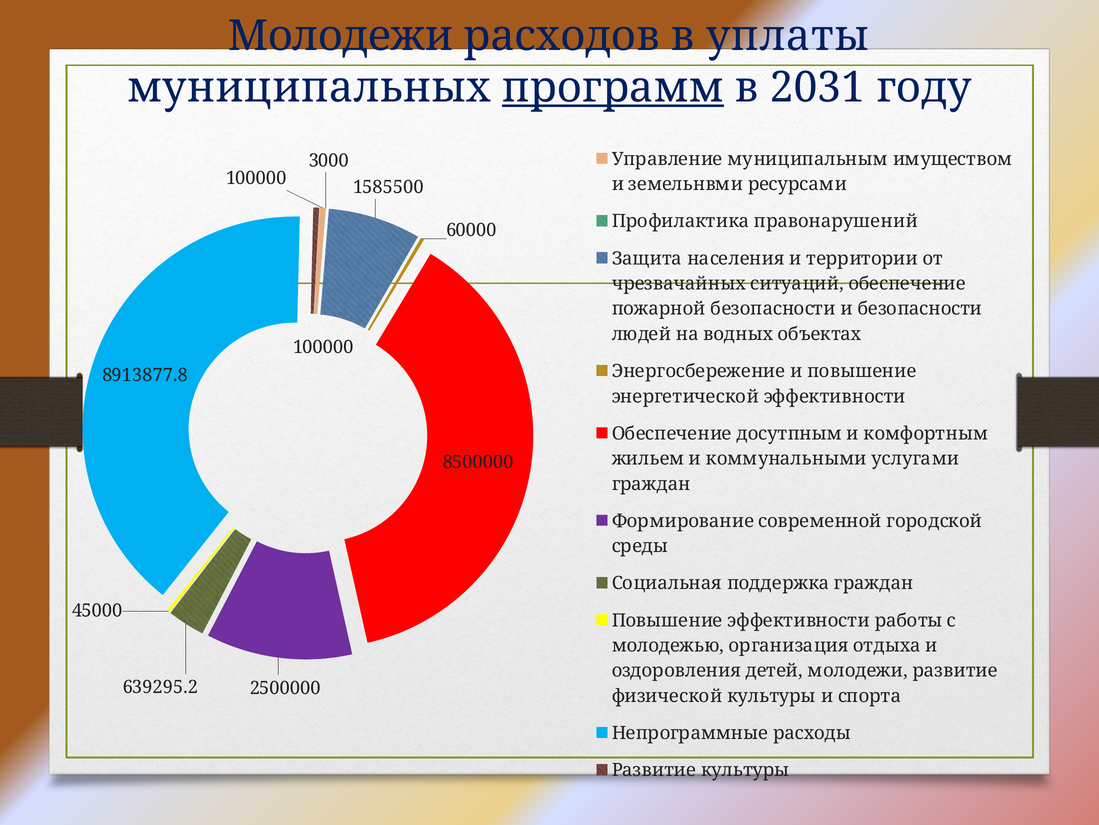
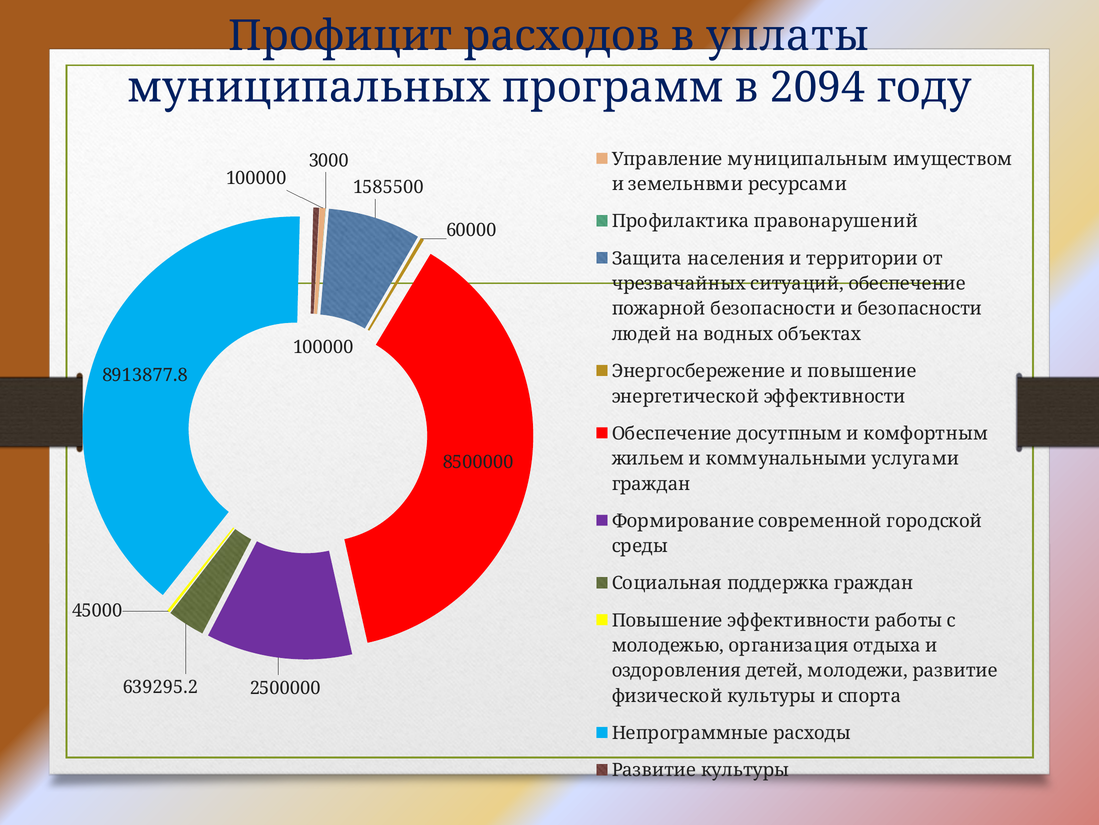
Молодежи at (341, 36): Молодежи -> Профицит
программ underline: present -> none
2031: 2031 -> 2094
